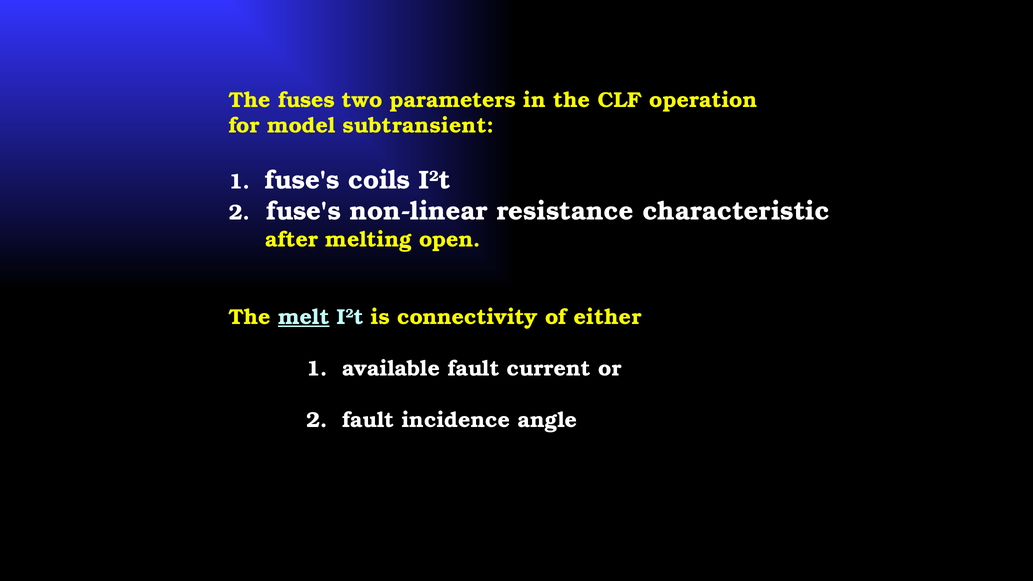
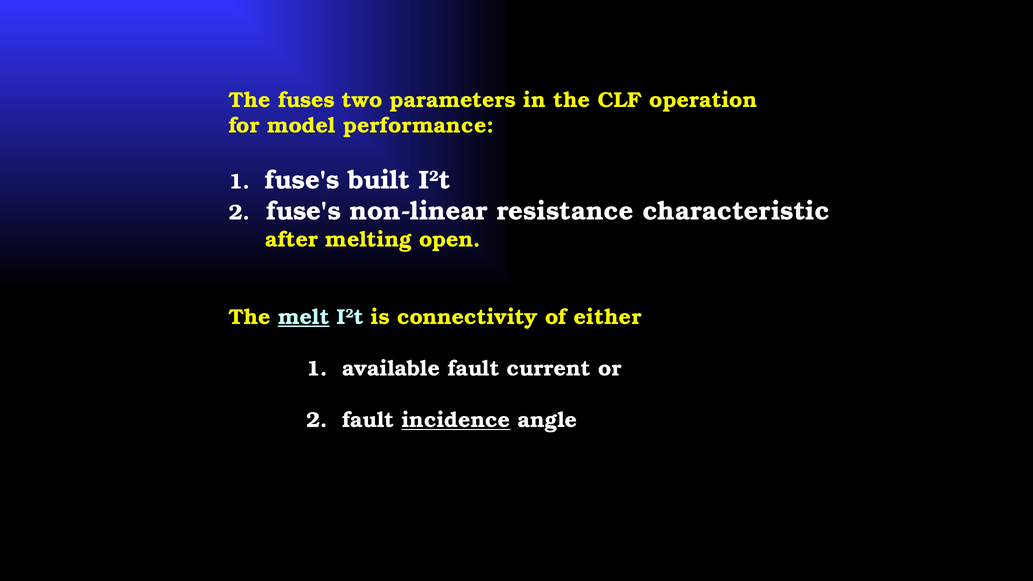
subtransient: subtransient -> performance
coils: coils -> built
incidence underline: none -> present
